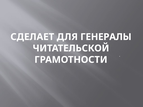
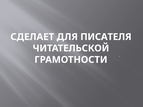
ГЕНЕРАЛЫ: ГЕНЕРАЛЫ -> ПИСАТЕЛЯ
